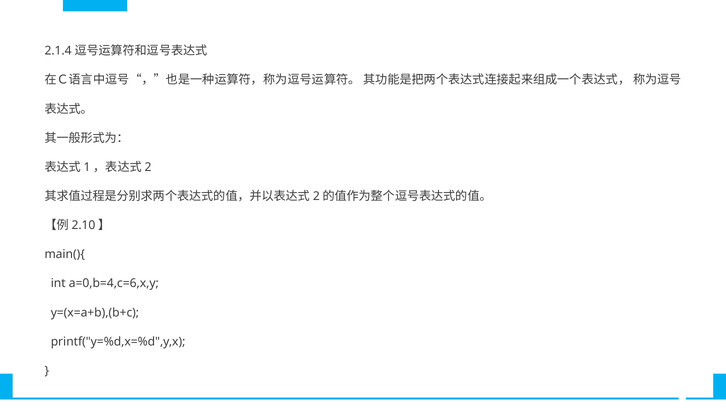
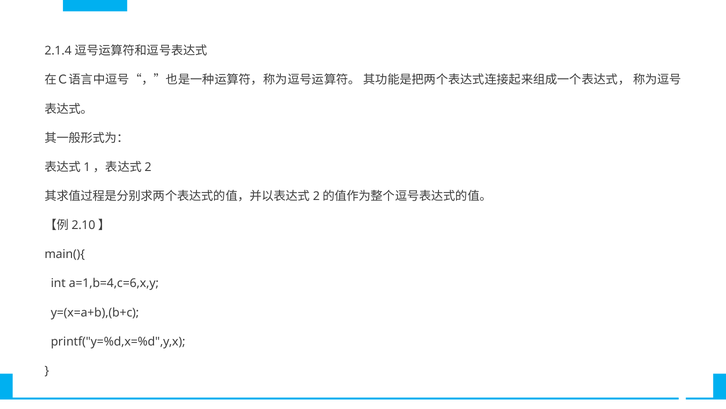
a=0,b=4,c=6,x,y: a=0,b=4,c=6,x,y -> a=1,b=4,c=6,x,y
